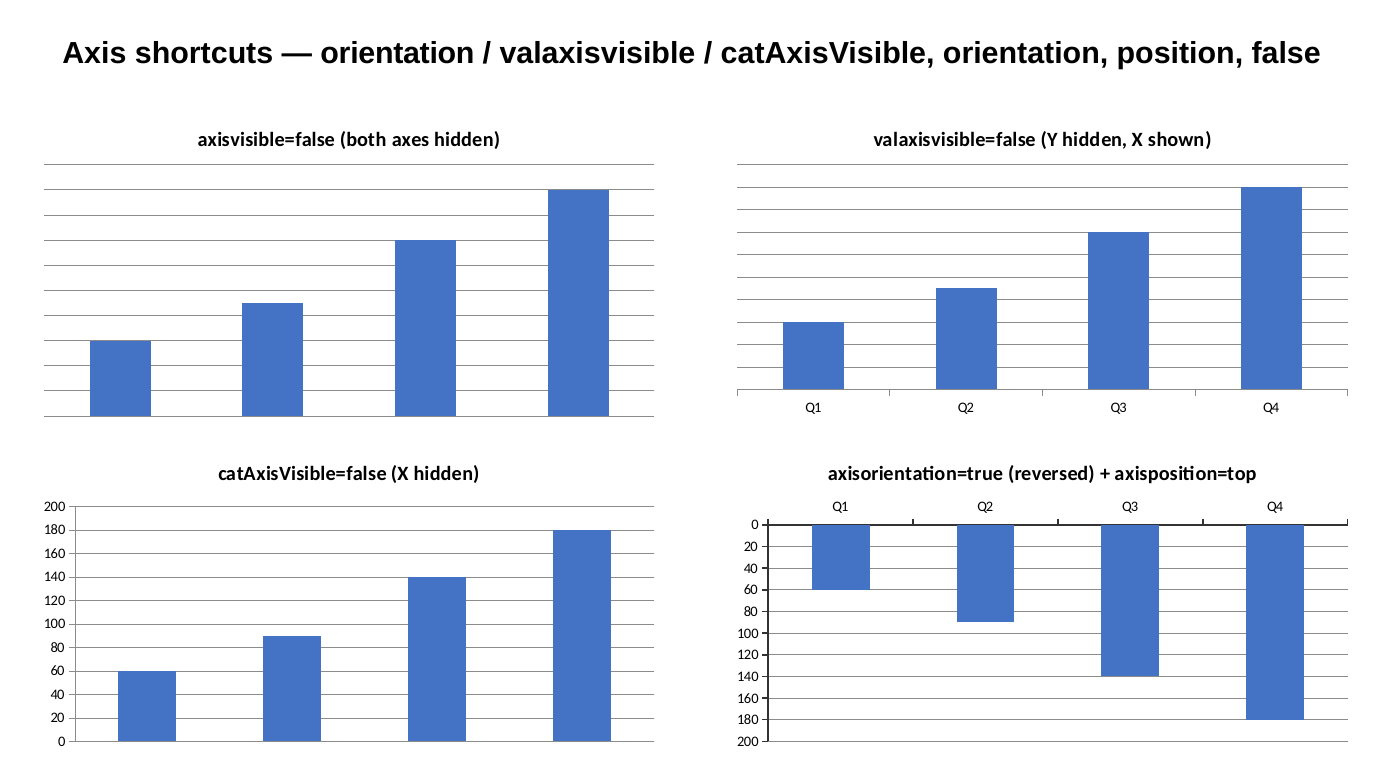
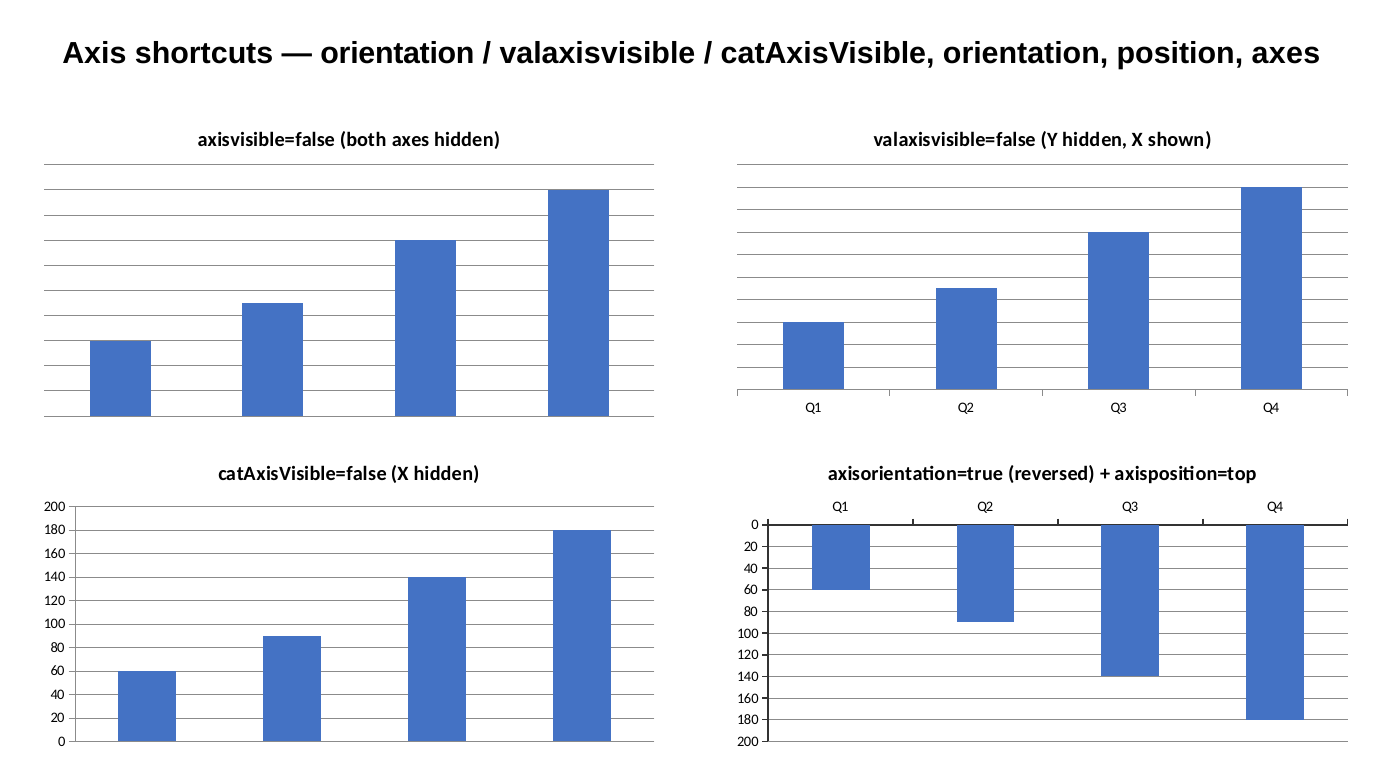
position false: false -> axes
